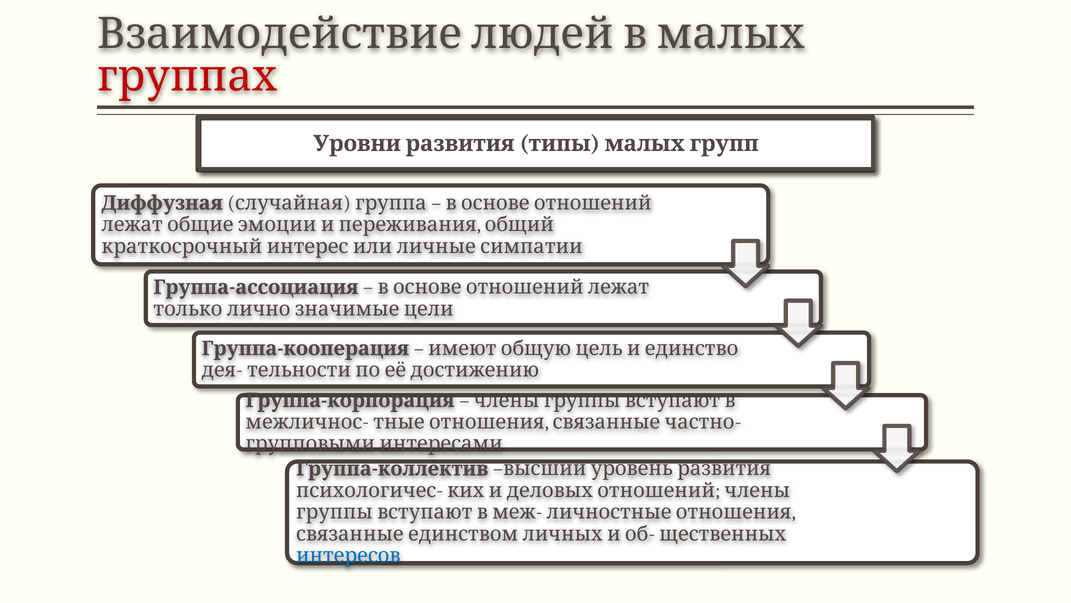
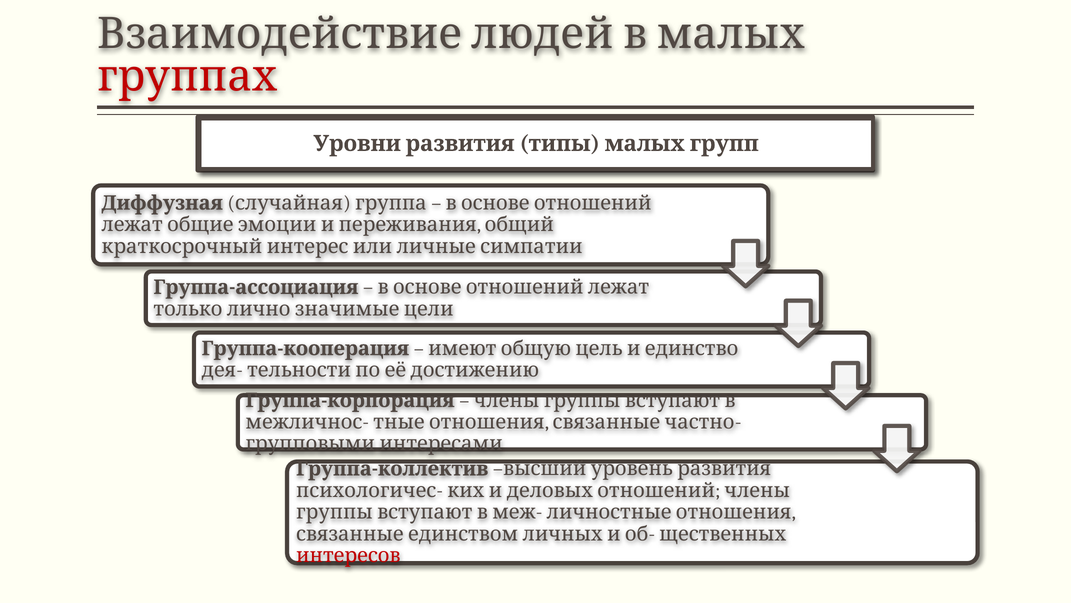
интересов colour: blue -> red
